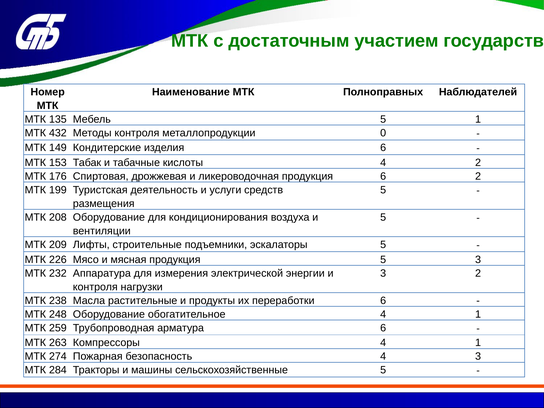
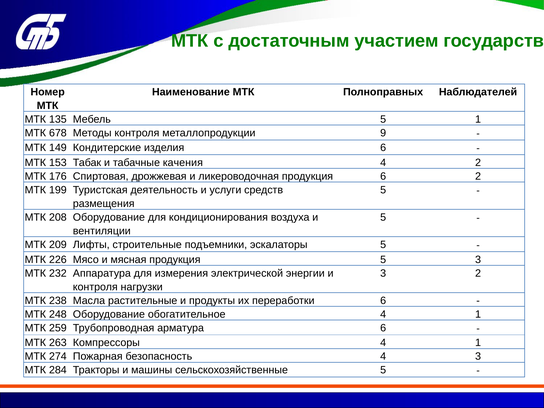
432: 432 -> 678
0: 0 -> 9
кислоты: кислоты -> качения
